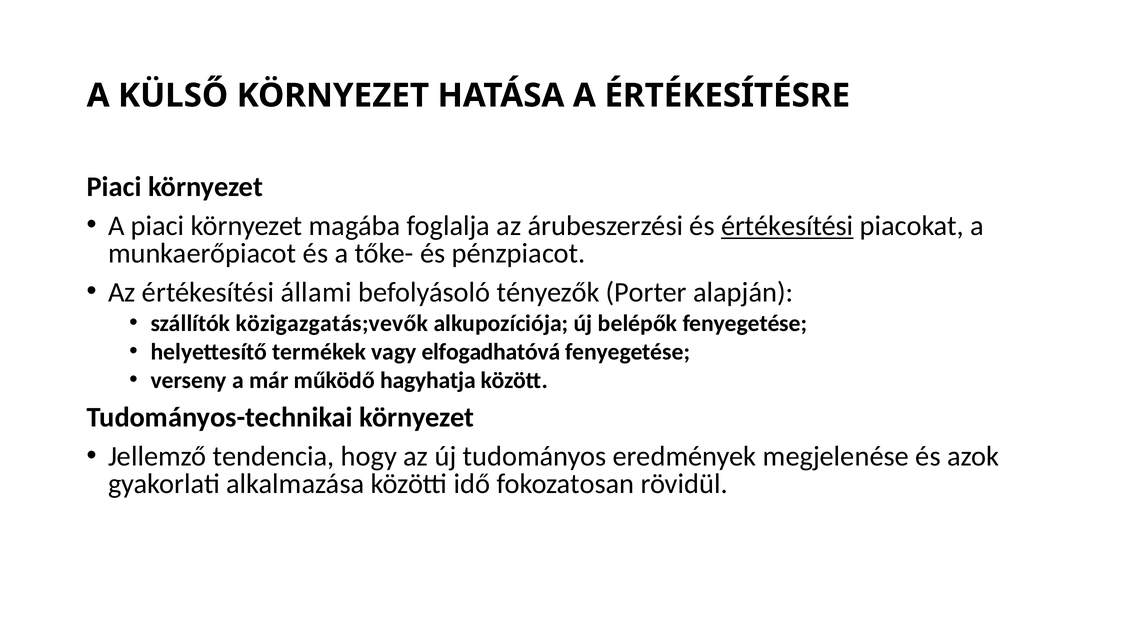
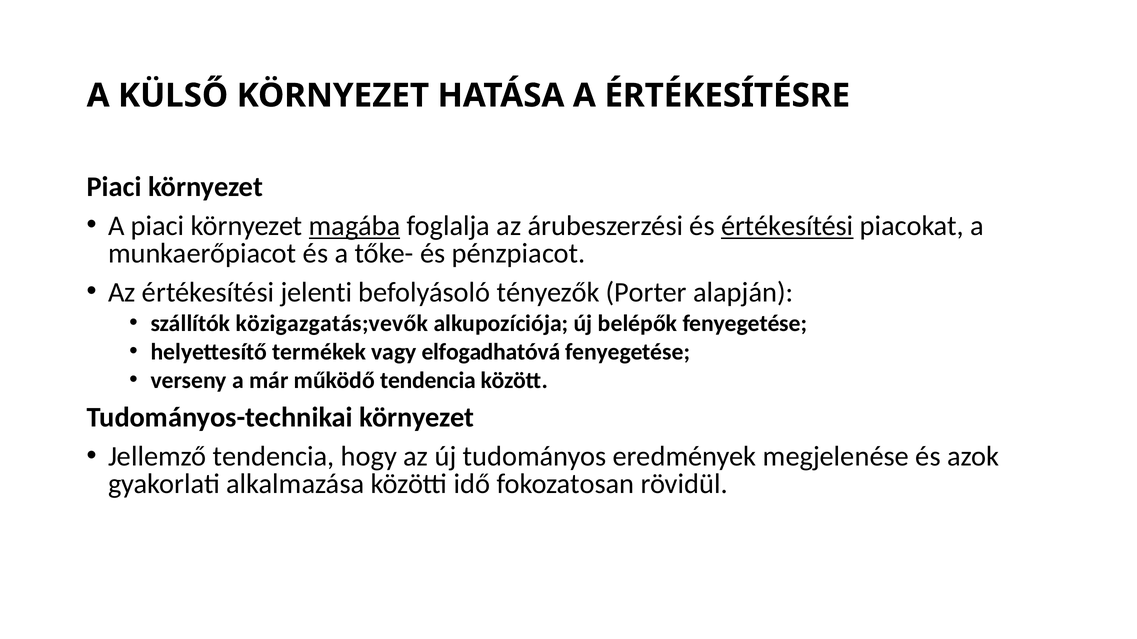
magába underline: none -> present
állami: állami -> jelenti
működő hagyhatja: hagyhatja -> tendencia
